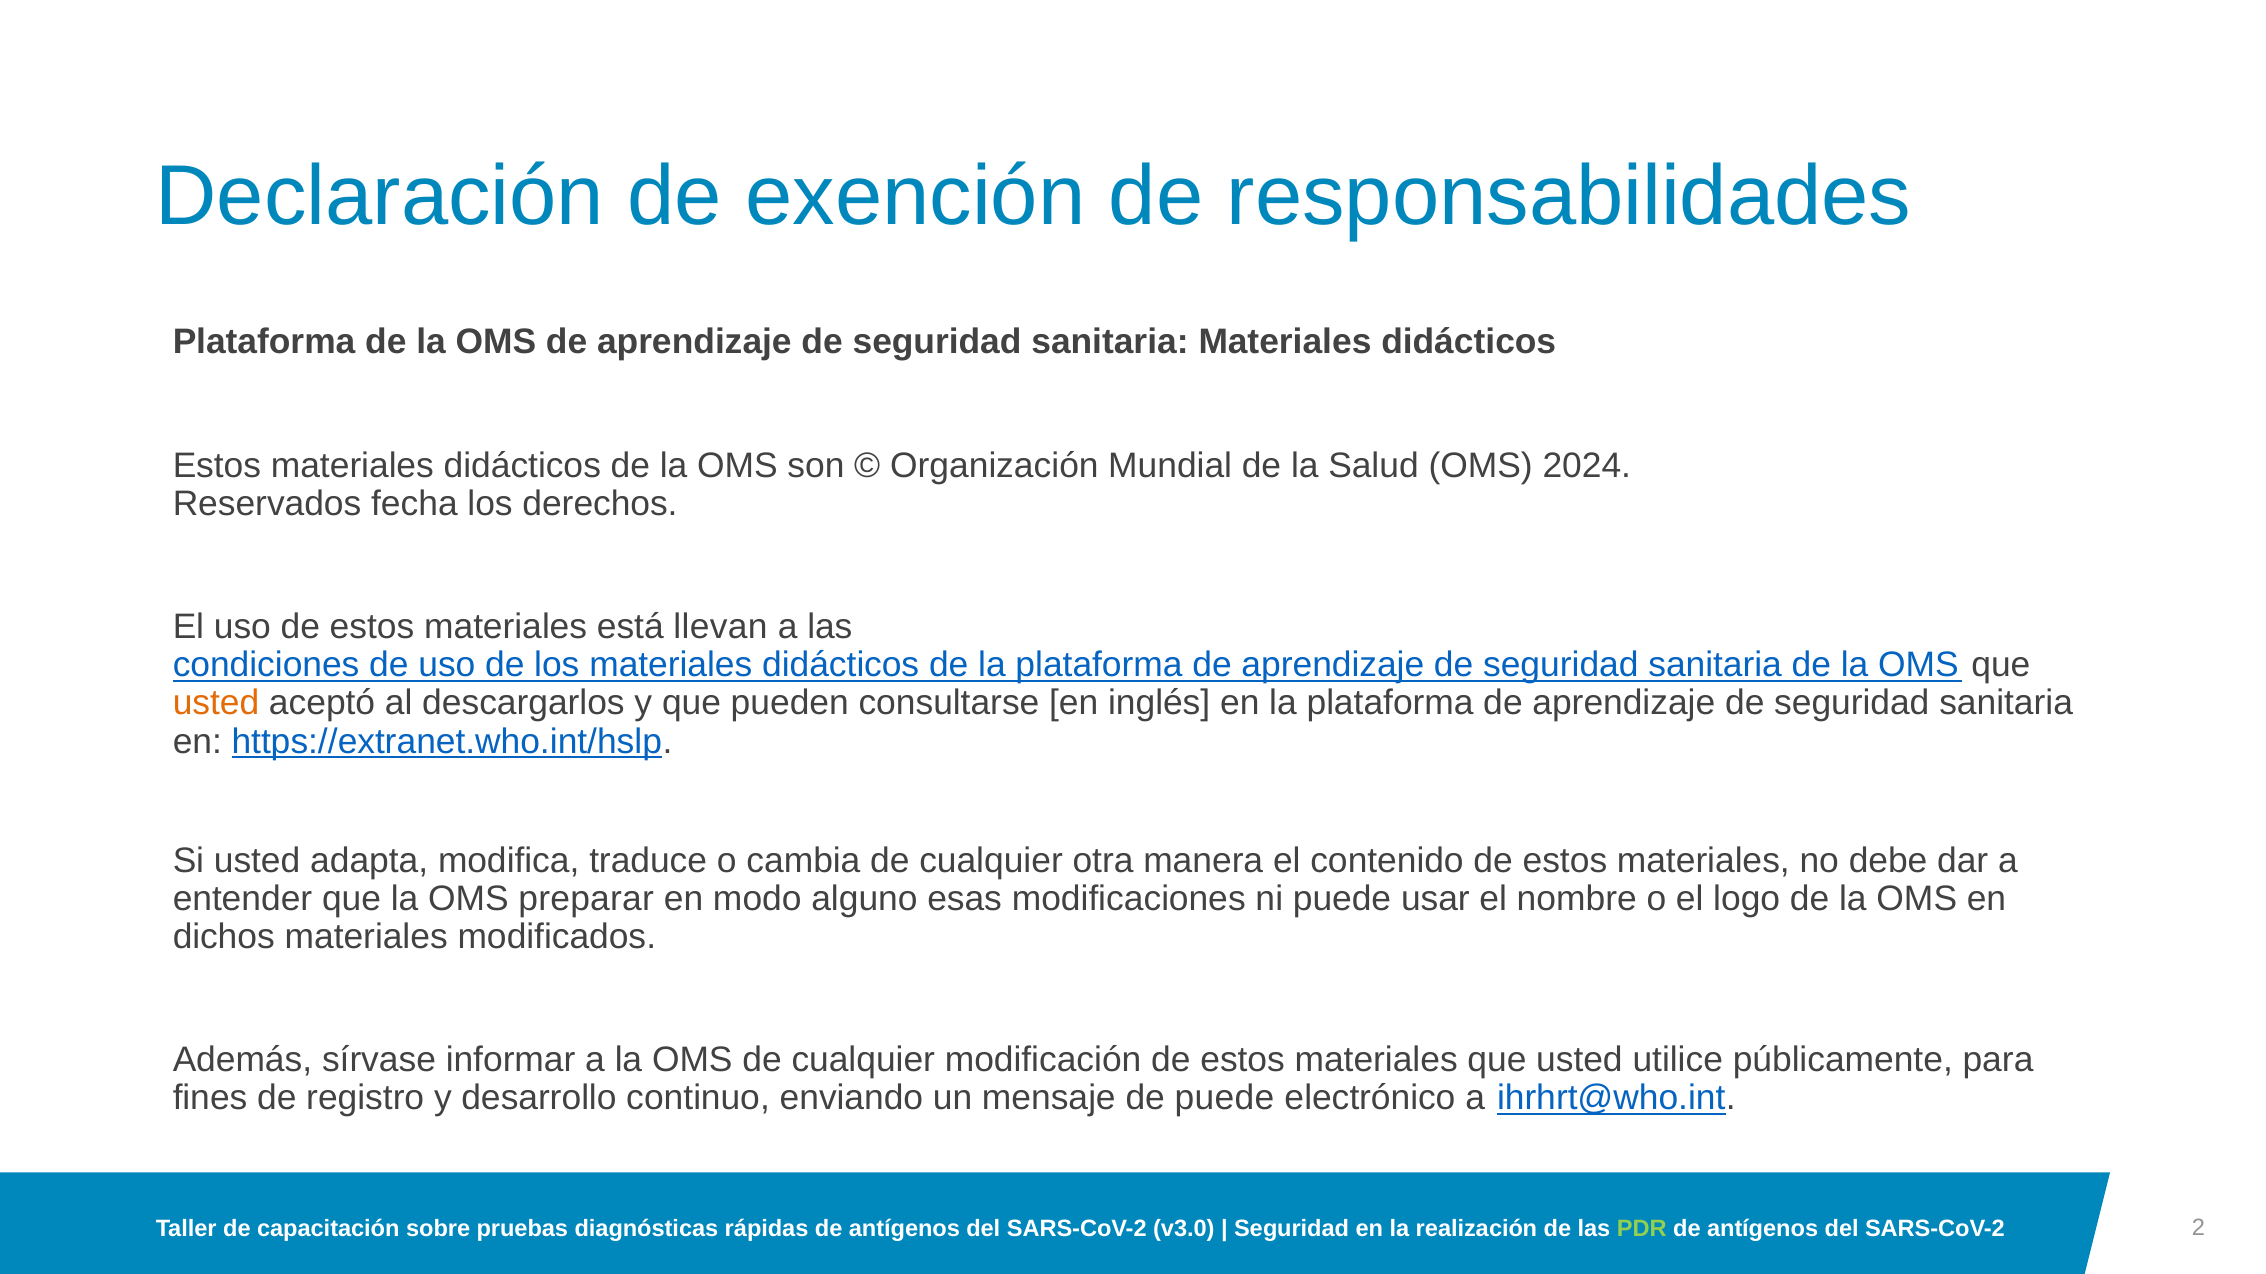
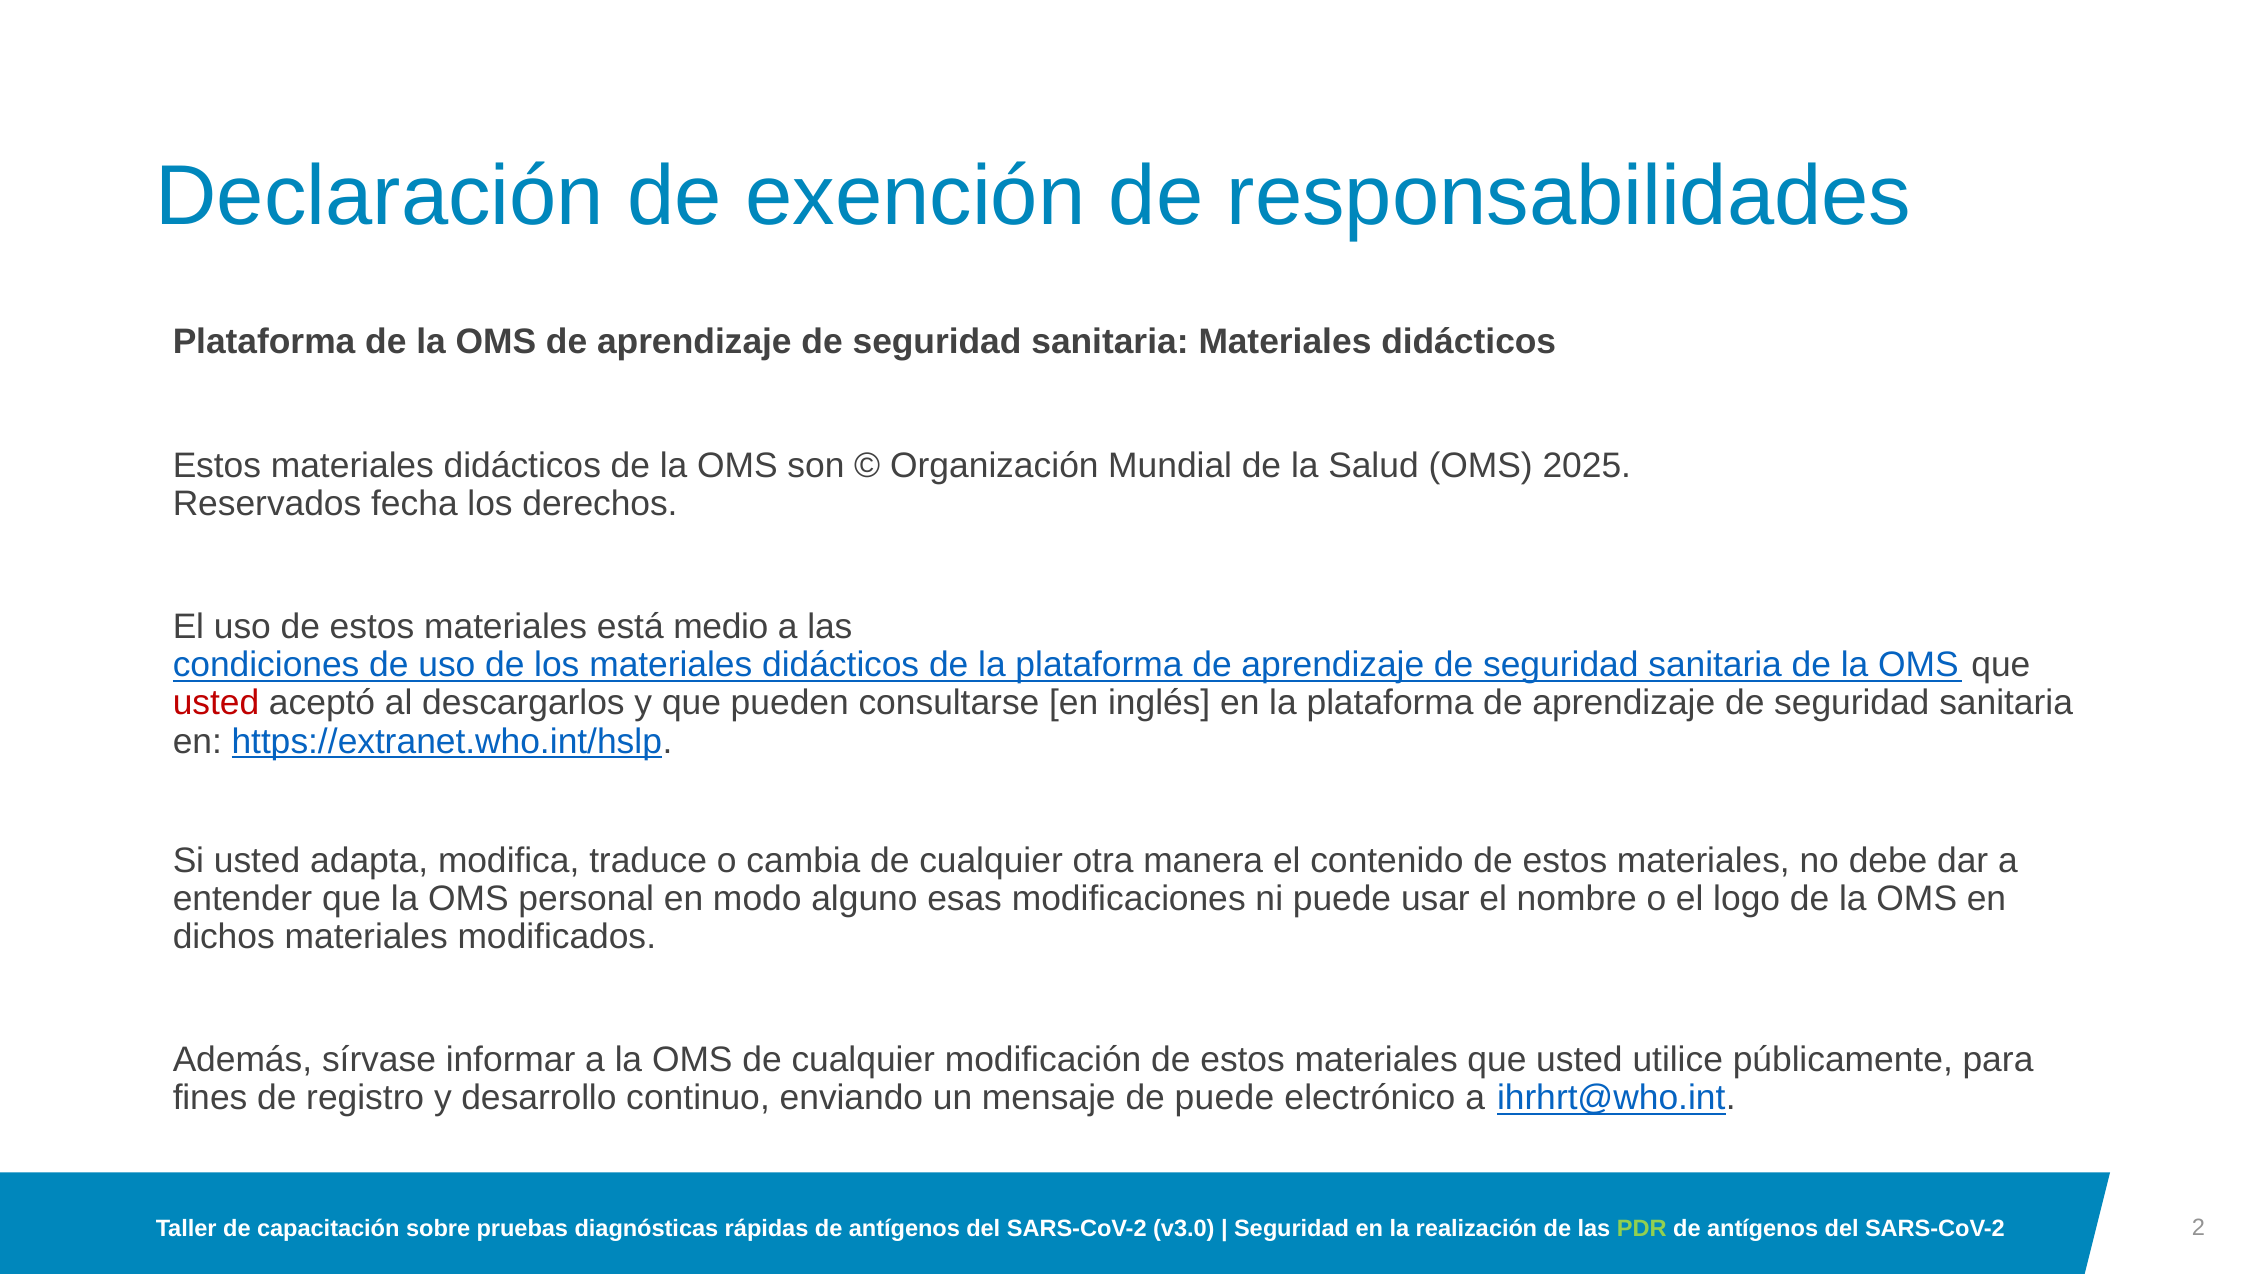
2024: 2024 -> 2025
llevan: llevan -> medio
usted at (216, 704) colour: orange -> red
preparar: preparar -> personal
